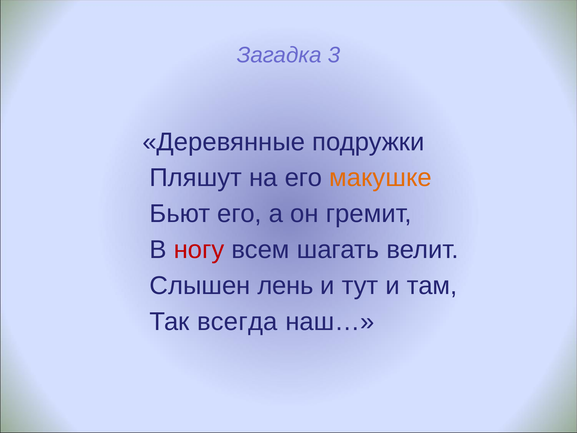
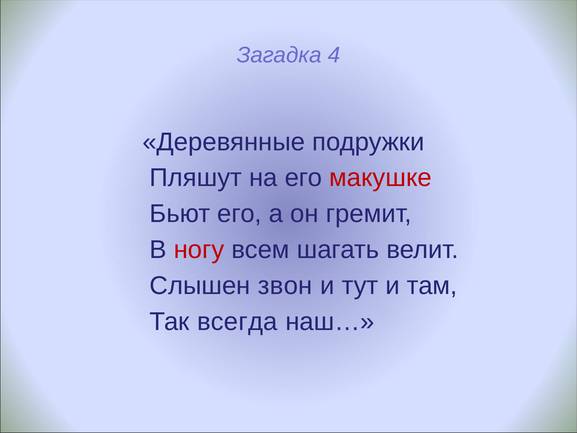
3: 3 -> 4
макушке colour: orange -> red
лень: лень -> звон
